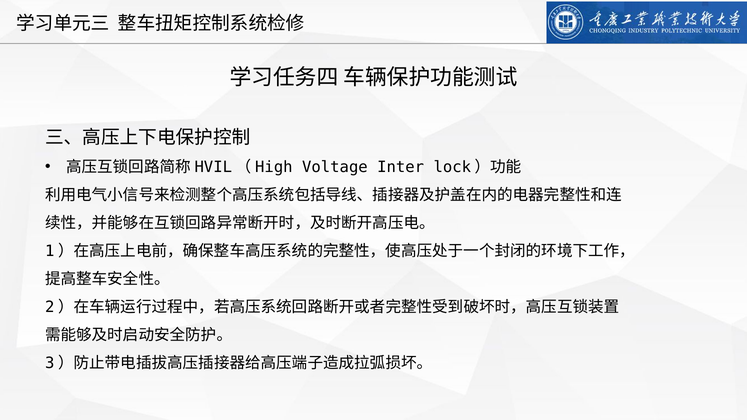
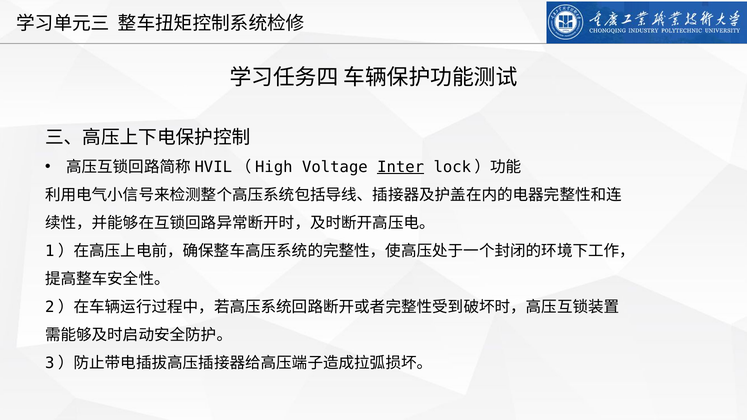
Inter underline: none -> present
